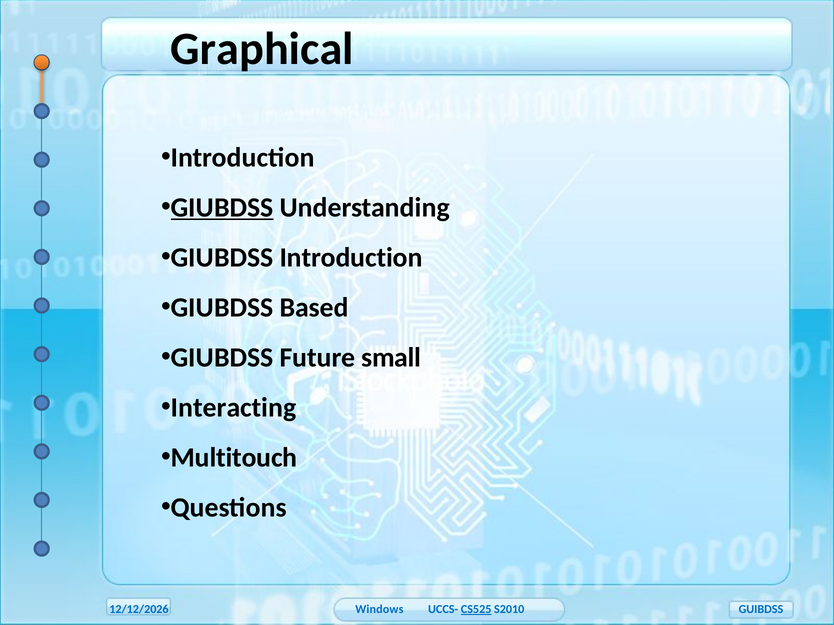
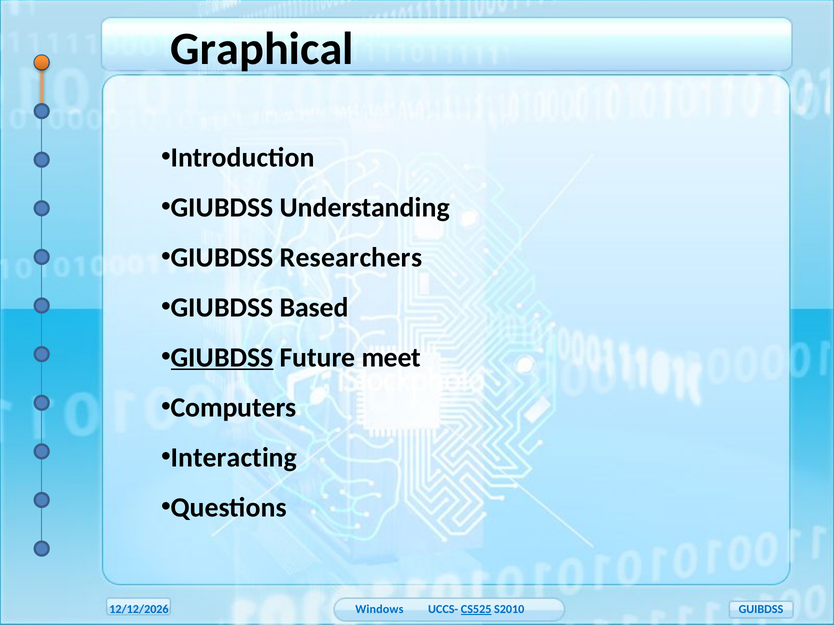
GIUBDSS at (222, 208) underline: present -> none
GIUBDSS Introduction: Introduction -> Researchers
GIUBDSS at (222, 358) underline: none -> present
small: small -> meet
Interacting: Interacting -> Computers
Multitouch: Multitouch -> Interacting
